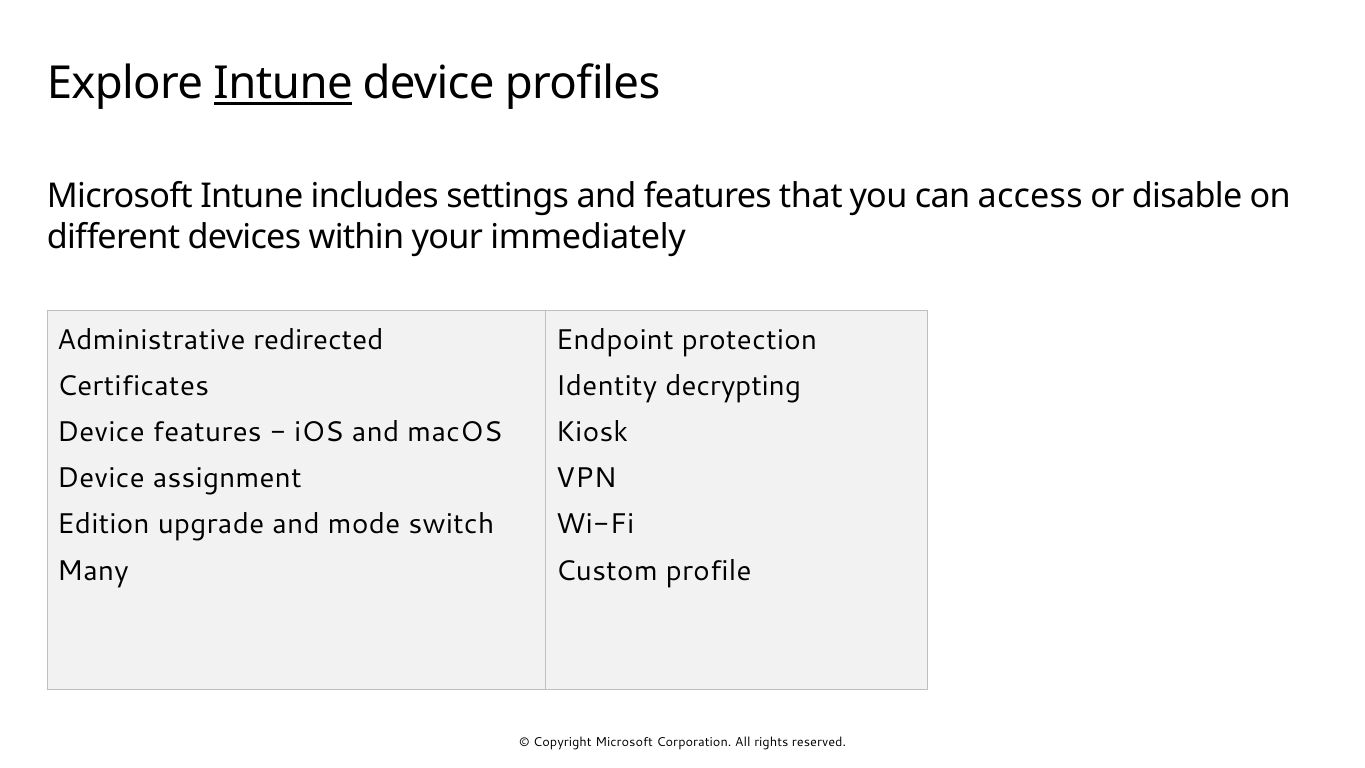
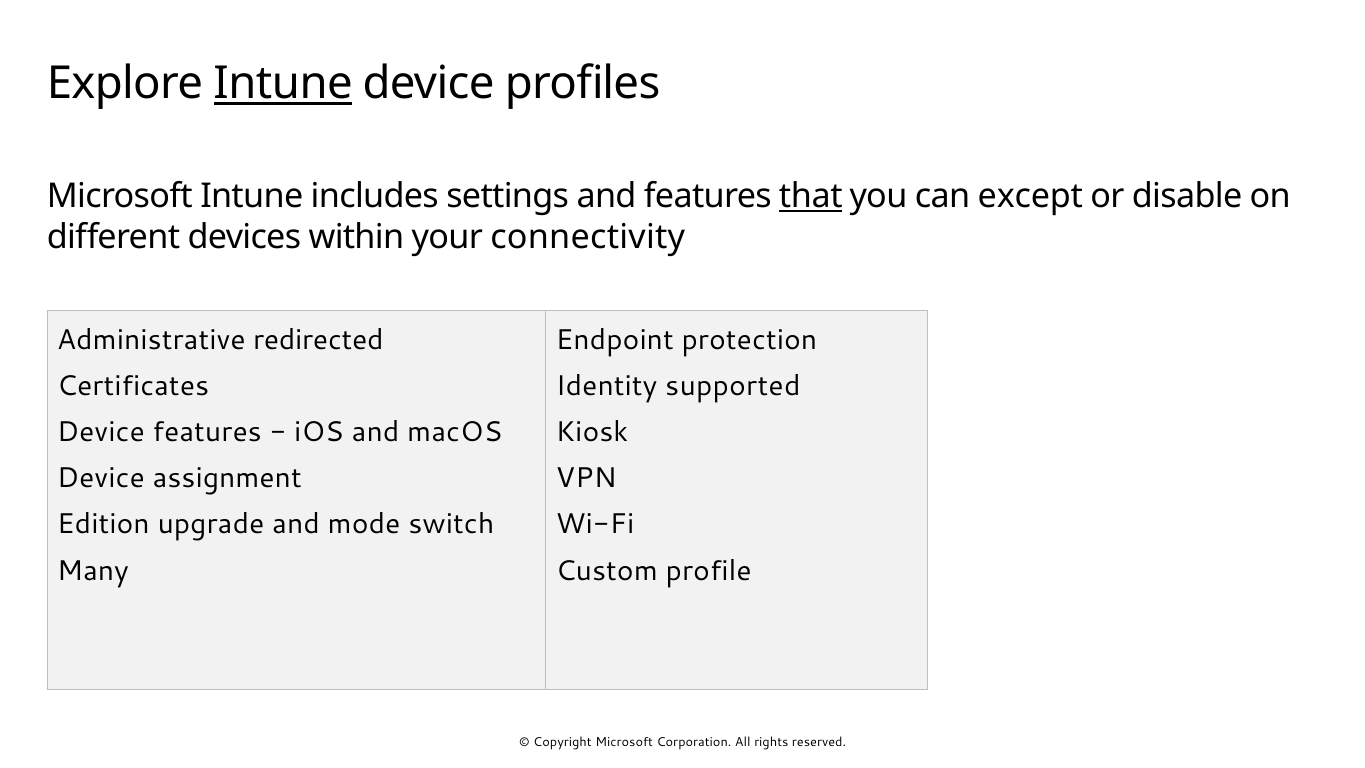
that underline: none -> present
access: access -> except
immediately: immediately -> connectivity
decrypting: decrypting -> supported
